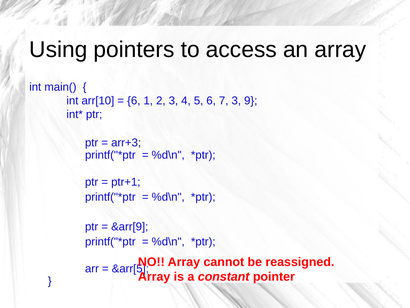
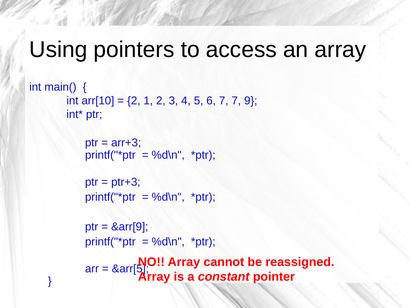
6 at (134, 101): 6 -> 2
7 3: 3 -> 7
ptr+1: ptr+1 -> ptr+3
